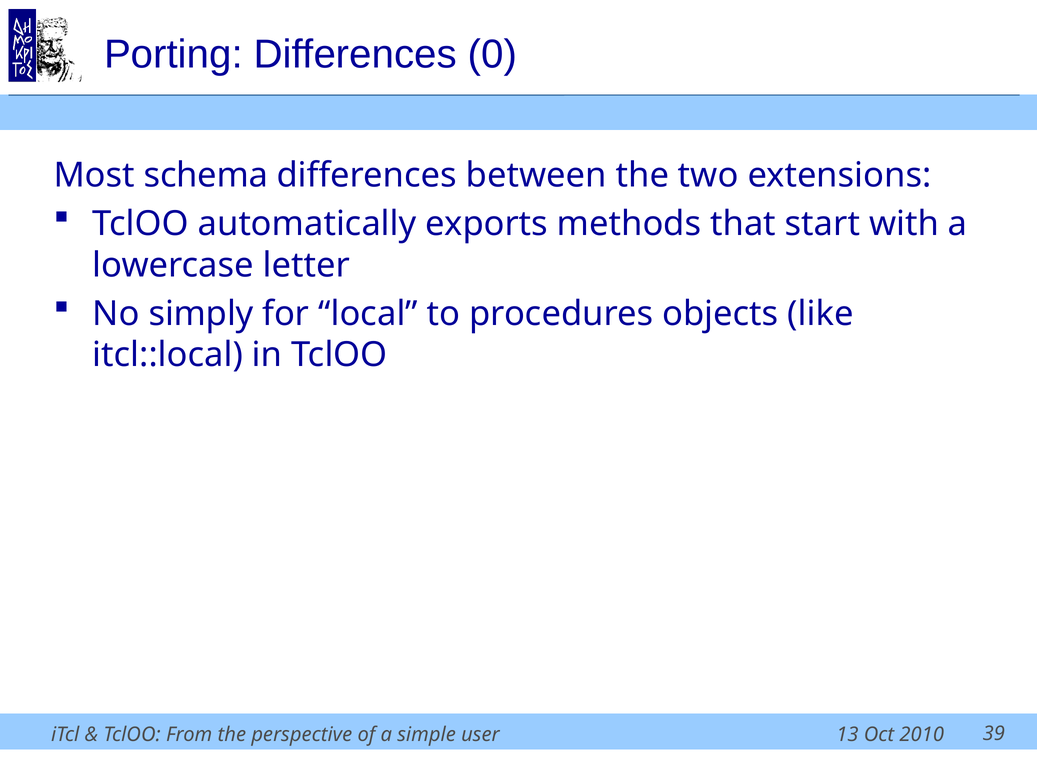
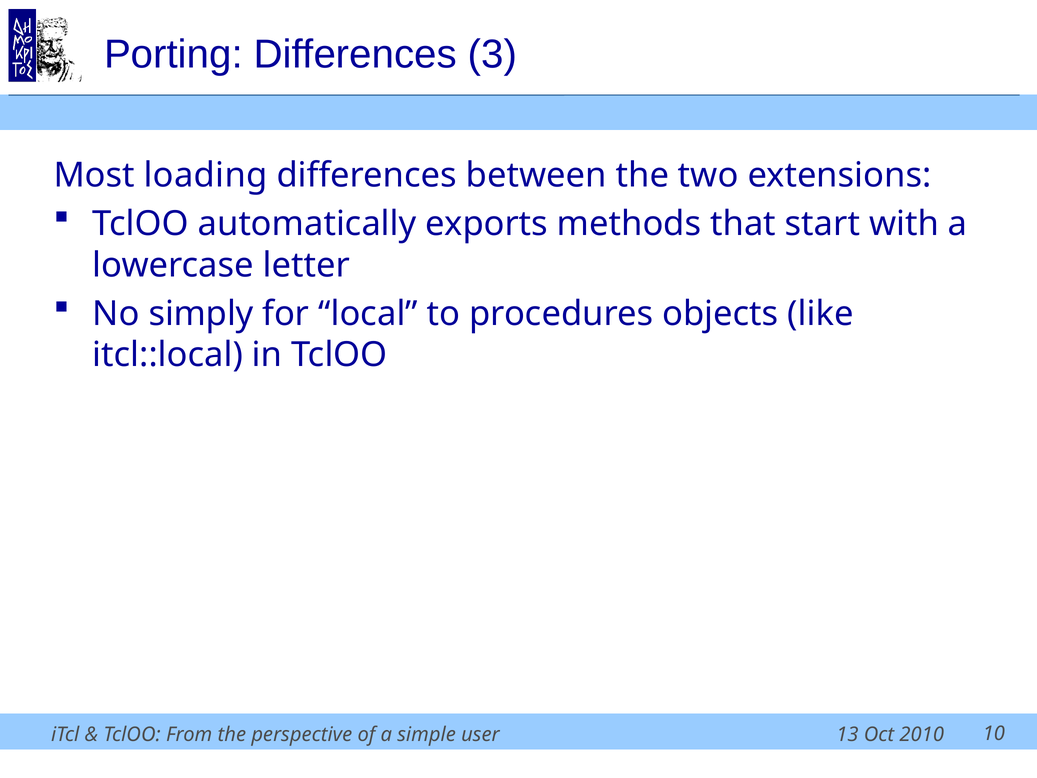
0: 0 -> 3
schema: schema -> loading
39: 39 -> 10
